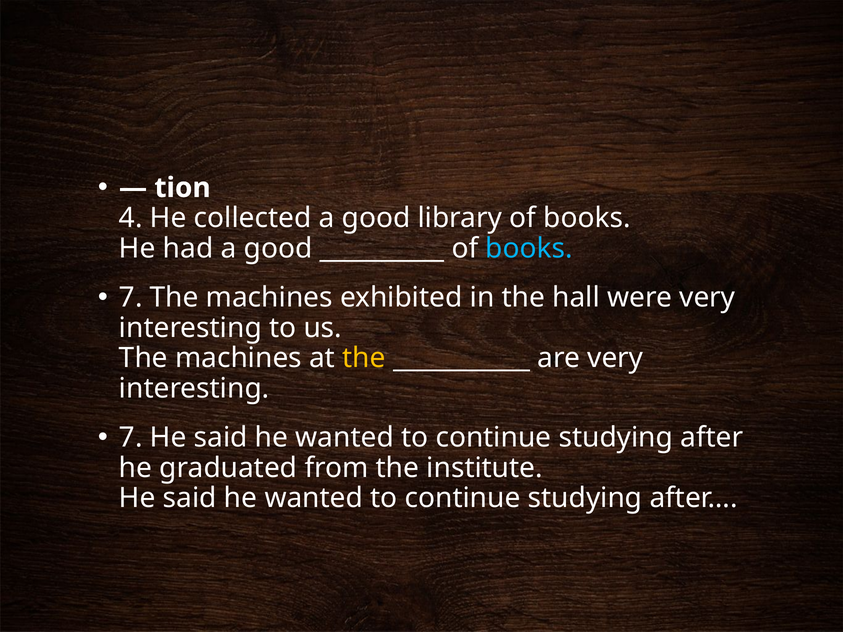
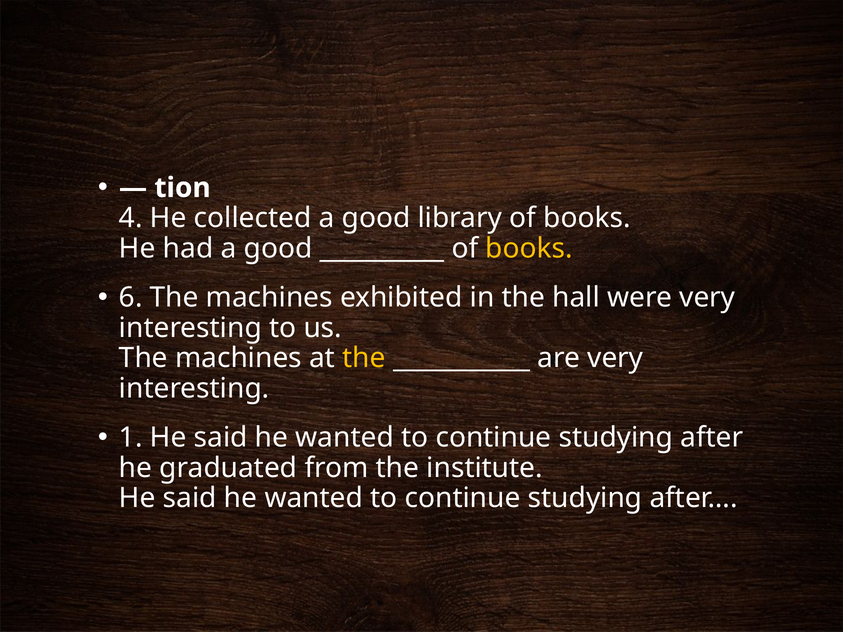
books at (529, 249) colour: light blue -> yellow
7 at (131, 298): 7 -> 6
7 at (131, 438): 7 -> 1
